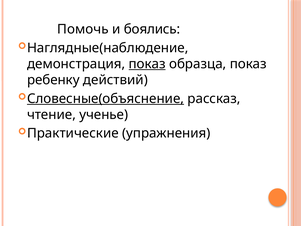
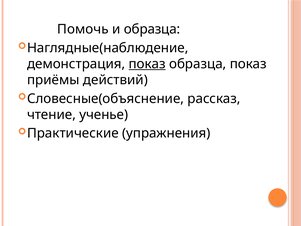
и боялись: боялись -> образца
ребенку: ребенку -> приёмы
Словесные(объяснение underline: present -> none
